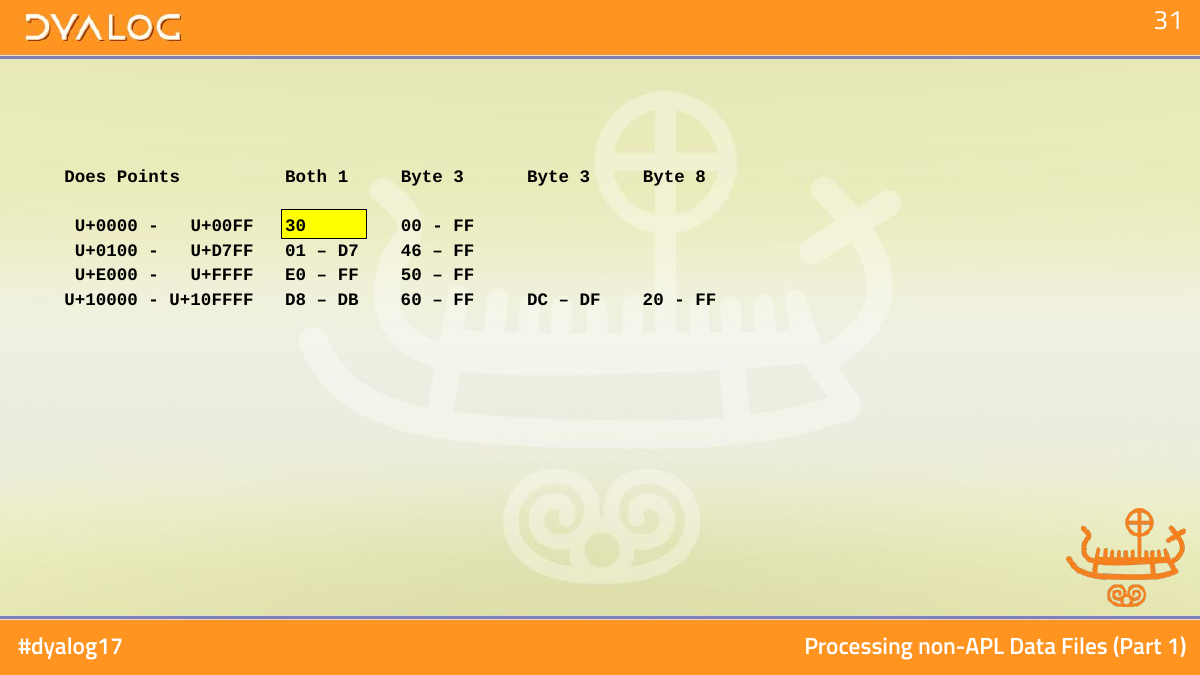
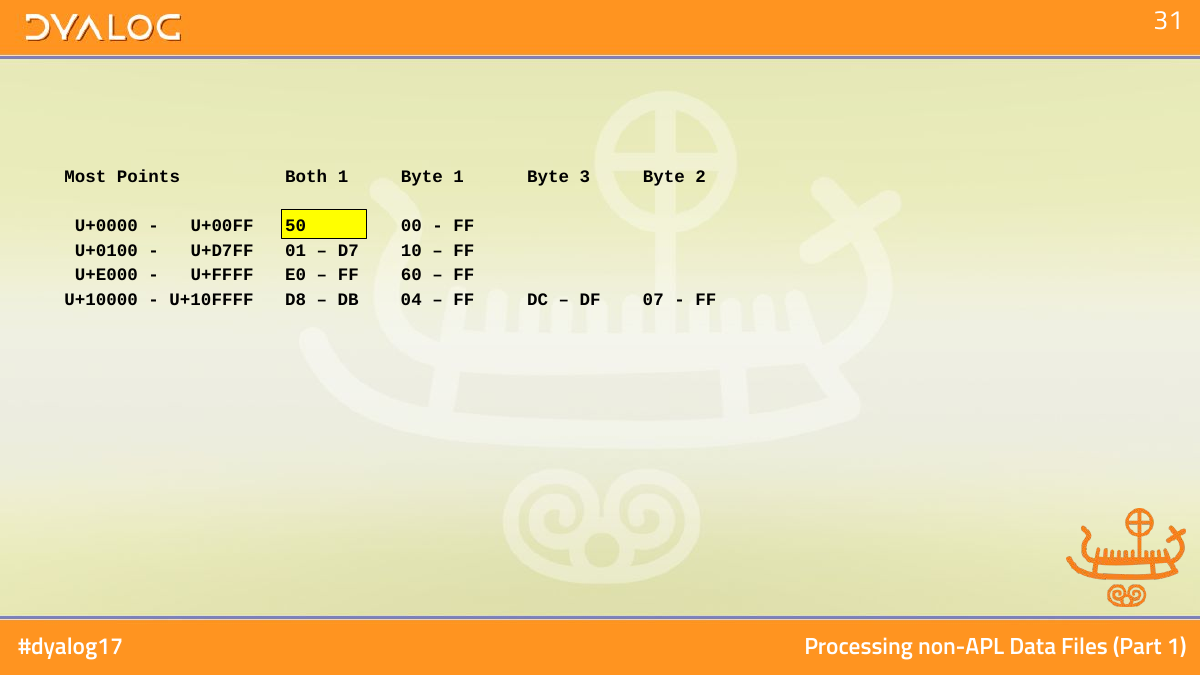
Does: Does -> Most
1 Byte 3: 3 -> 1
8: 8 -> 2
30: 30 -> 50
46: 46 -> 10
50: 50 -> 60
60: 60 -> 04
20: 20 -> 07
